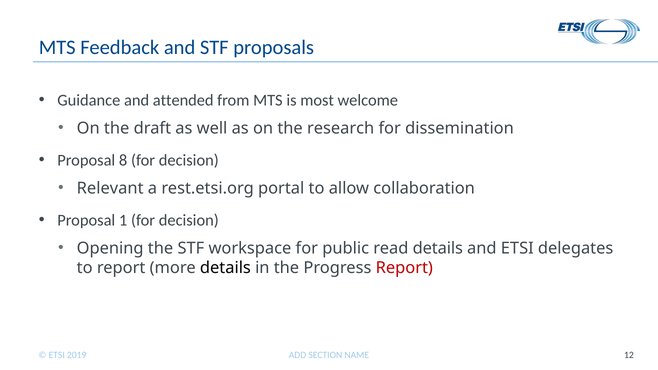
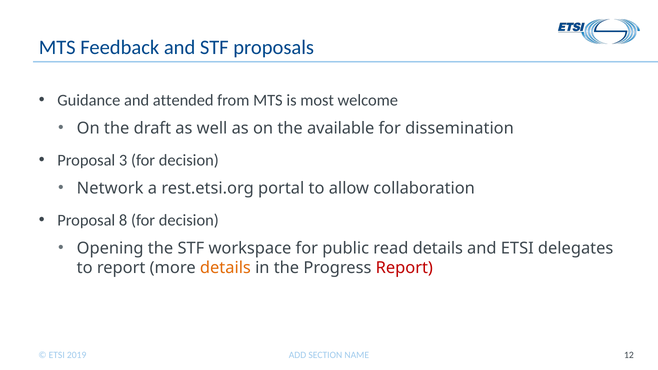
research: research -> available
8: 8 -> 3
Relevant: Relevant -> Network
1: 1 -> 8
details at (225, 268) colour: black -> orange
